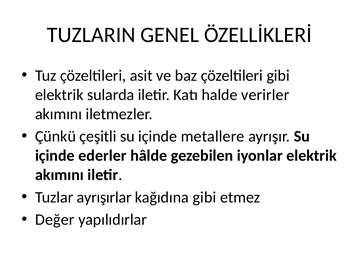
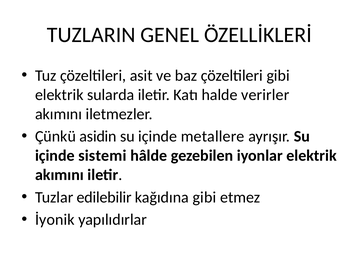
çeşitli: çeşitli -> asidin
ederler: ederler -> sistemi
ayrışırlar: ayrışırlar -> edilebilir
Değer: Değer -> İyonik
